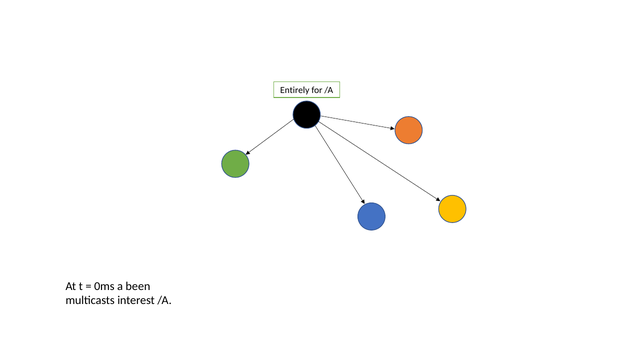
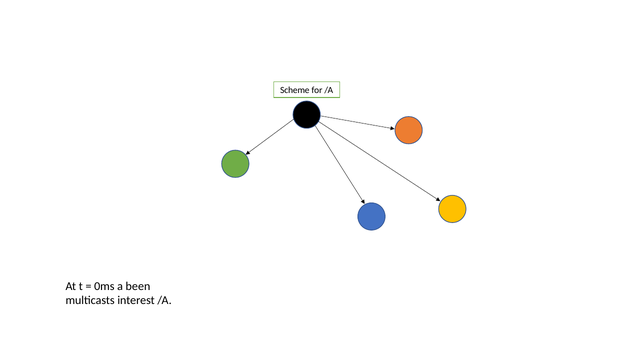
Entirely: Entirely -> Scheme
